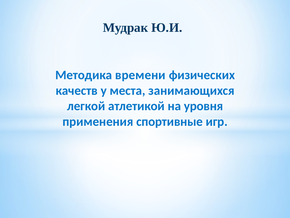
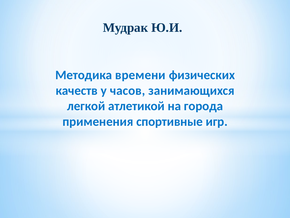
места: места -> часов
уровня: уровня -> города
